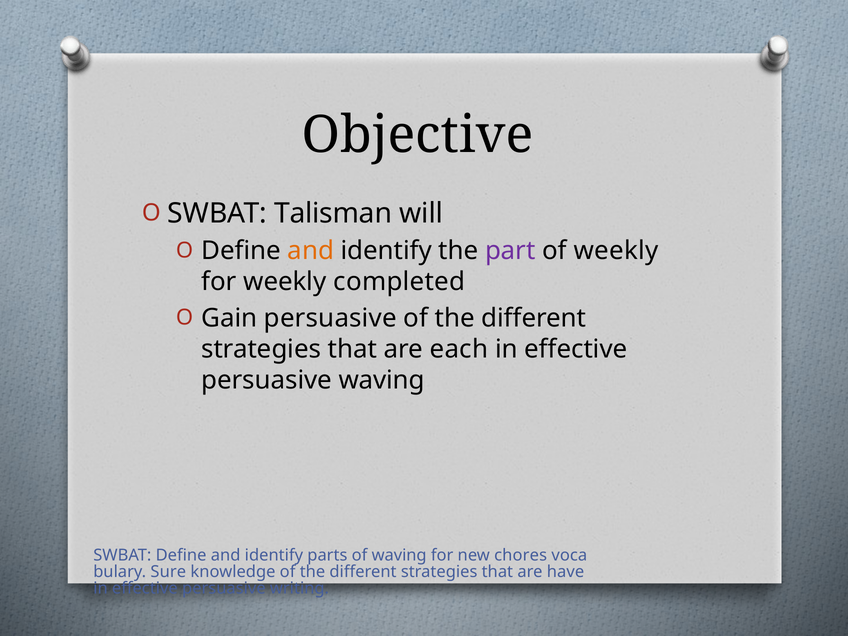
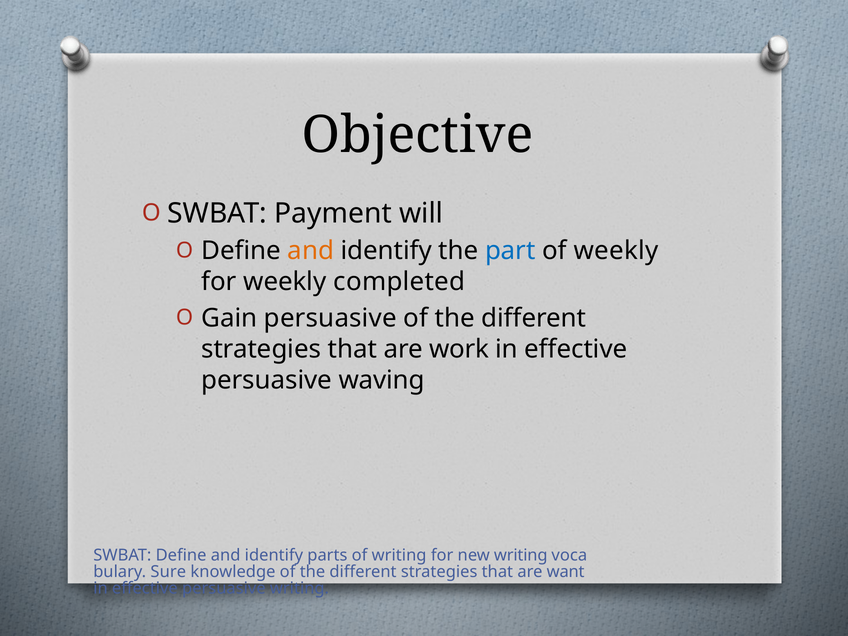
Talisman: Talisman -> Payment
part colour: purple -> blue
each: each -> work
of waving: waving -> writing
new chores: chores -> writing
have: have -> want
